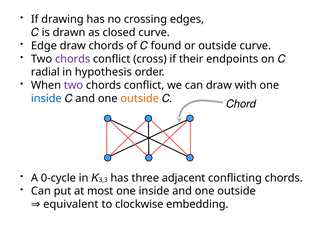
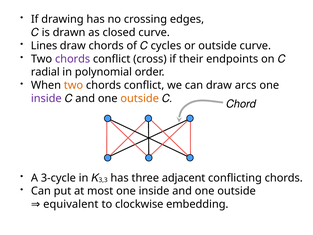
Edge: Edge -> Lines
found: found -> cycles
hypothesis: hypothesis -> polynomial
two at (73, 85) colour: purple -> orange
with: with -> arcs
inside at (46, 98) colour: blue -> purple
0-cycle: 0-cycle -> 3-cycle
